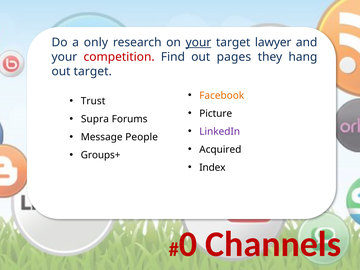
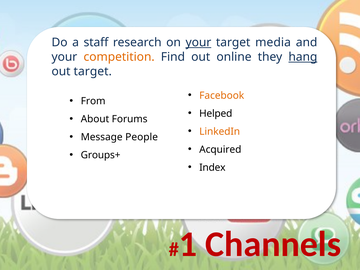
only: only -> staff
lawyer: lawyer -> media
competition colour: red -> orange
pages: pages -> online
hang underline: none -> present
Trust: Trust -> From
Picture: Picture -> Helped
Supra: Supra -> About
LinkedIn colour: purple -> orange
0: 0 -> 1
